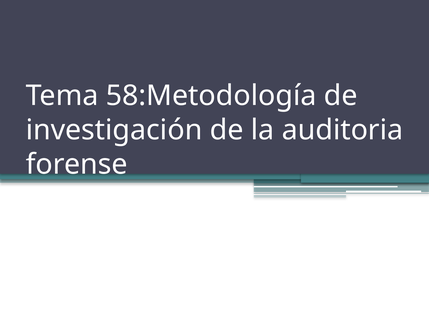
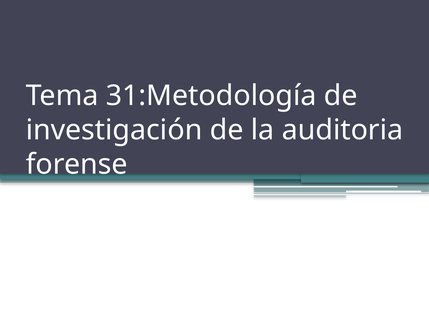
58:Metodología: 58:Metodología -> 31:Metodología
